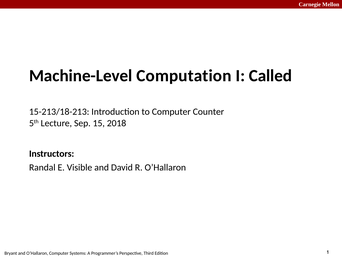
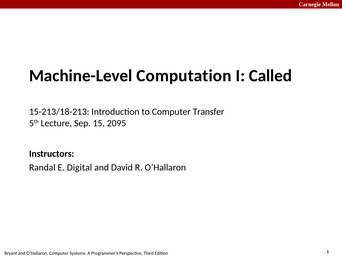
Counter: Counter -> Transfer
2018: 2018 -> 2095
Visible: Visible -> Digital
